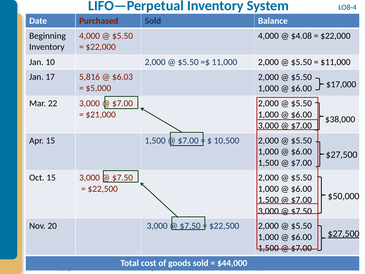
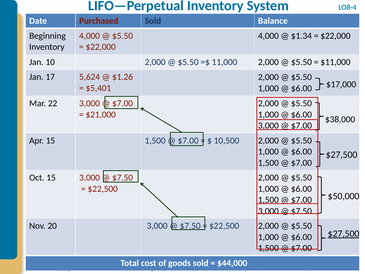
$4.08: $4.08 -> $1.34
5,816: 5,816 -> 5,624
$6.03: $6.03 -> $1.26
$5,000: $5,000 -> $5,401
